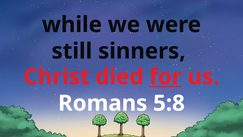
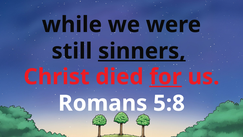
sinners underline: none -> present
